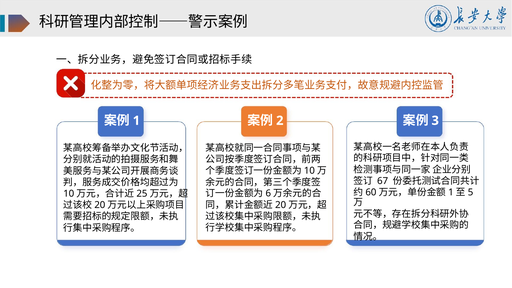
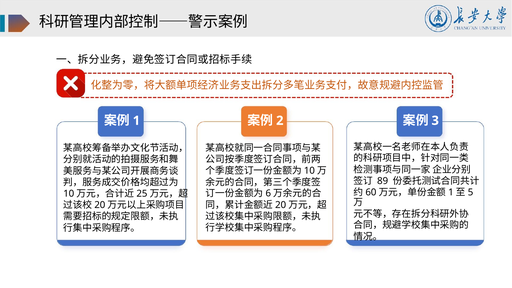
67: 67 -> 89
